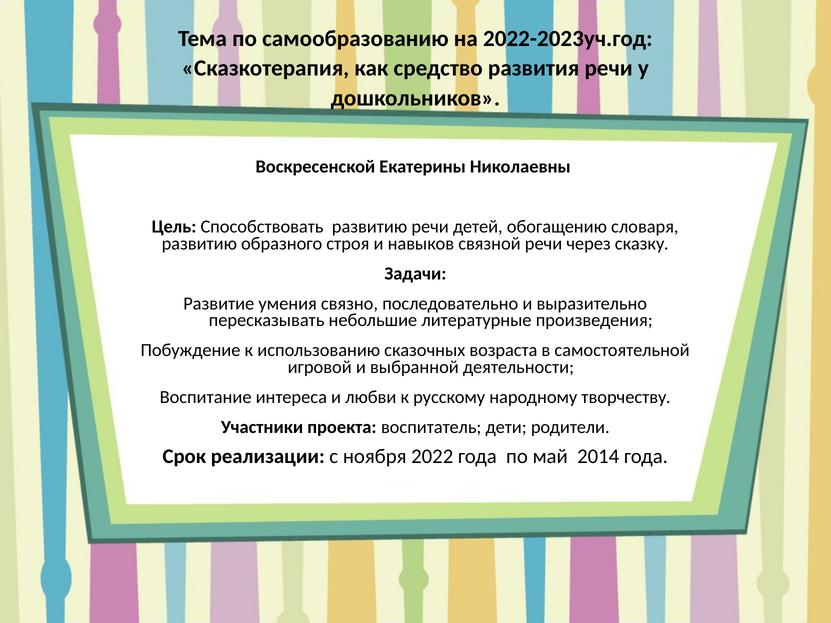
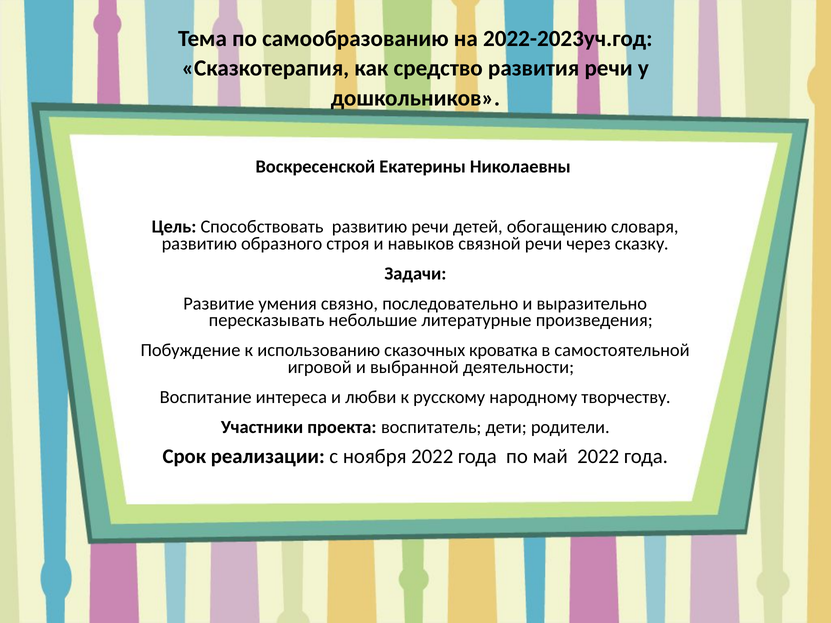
возраста: возраста -> кроватка
май 2014: 2014 -> 2022
